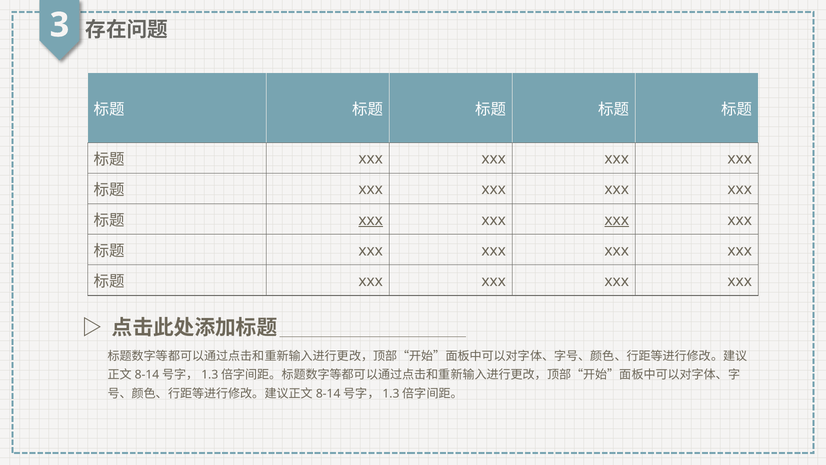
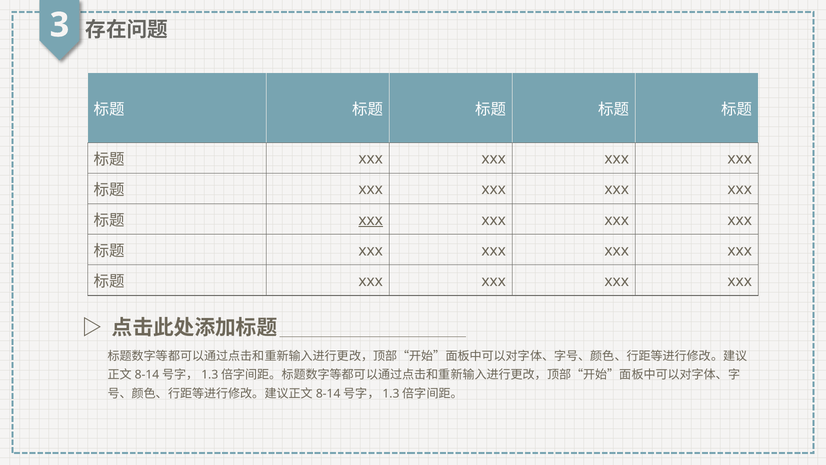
xxx at (617, 220) underline: present -> none
